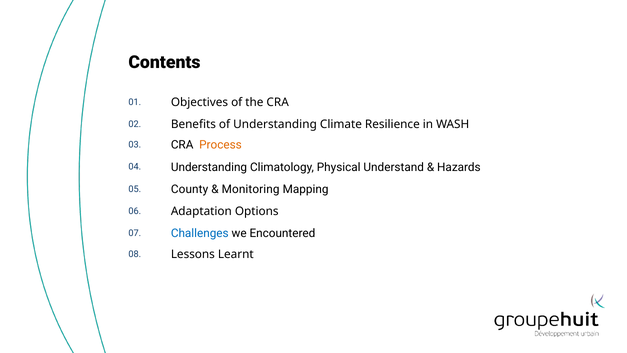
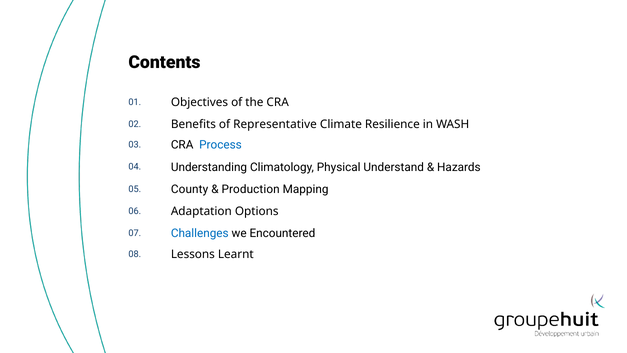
of Understanding: Understanding -> Representative
Process colour: orange -> blue
Monitoring: Monitoring -> Production
